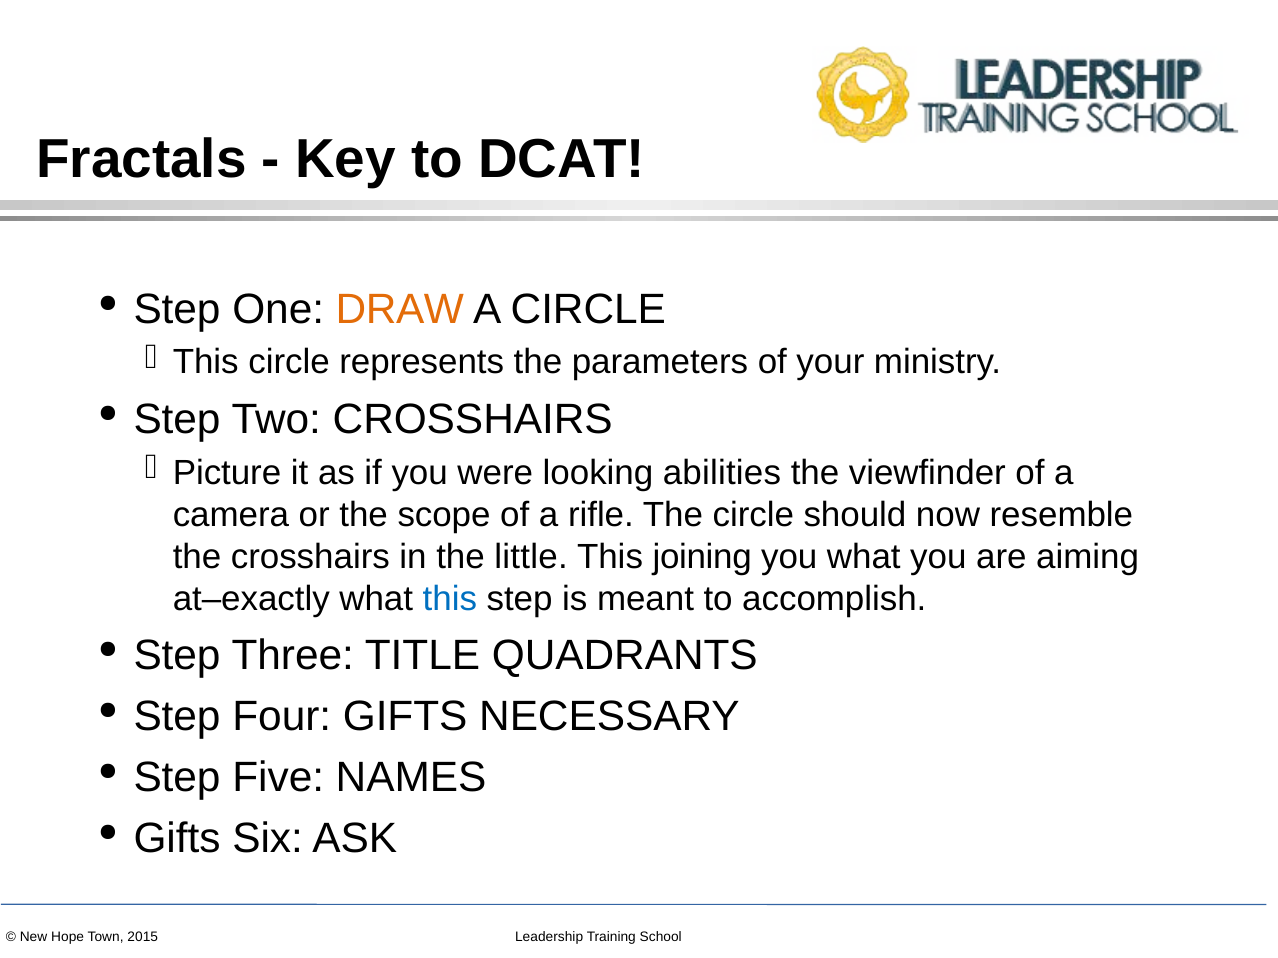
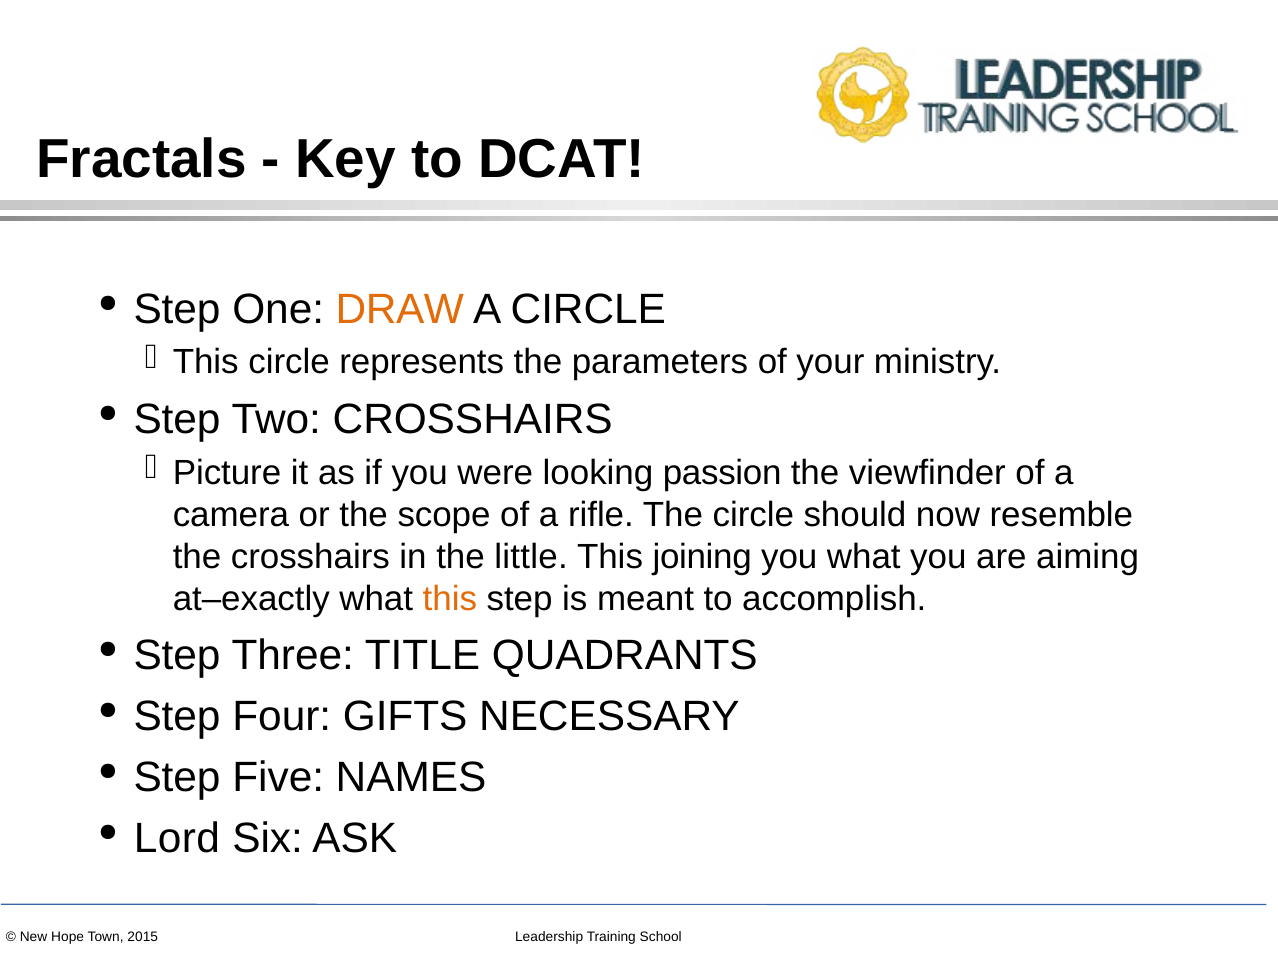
abilities: abilities -> passion
this at (450, 599) colour: blue -> orange
Gifts at (177, 838): Gifts -> Lord
